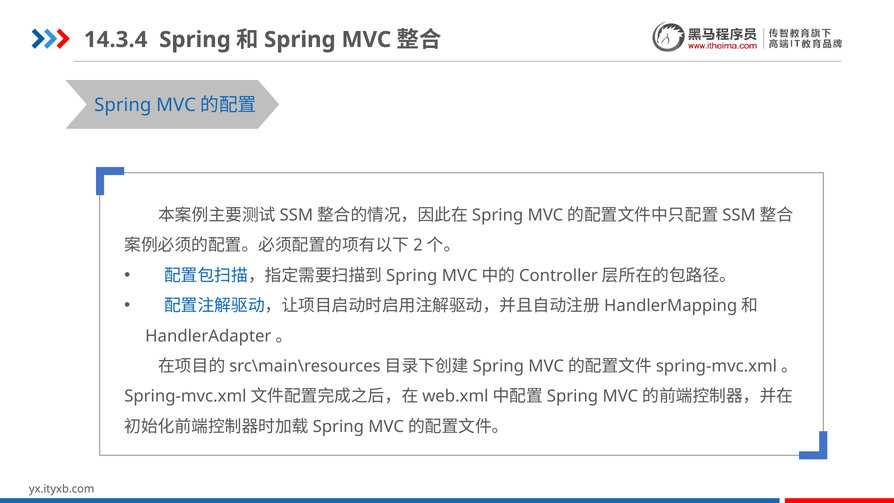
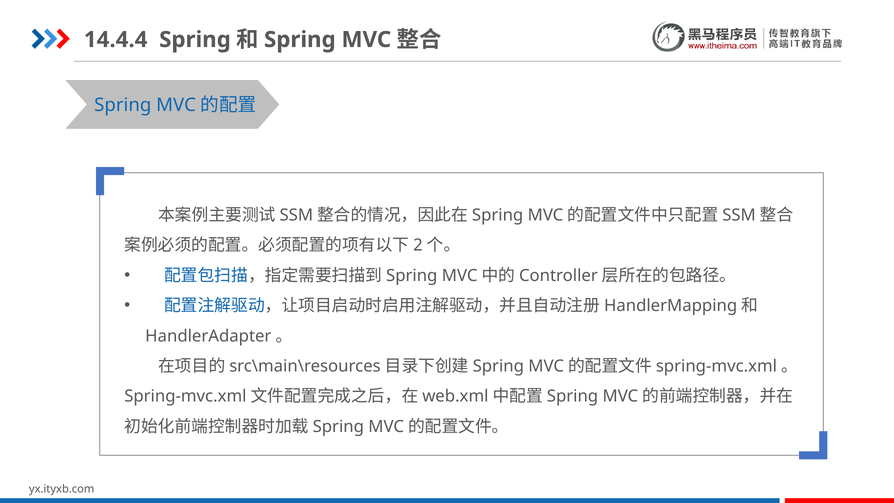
14.3.4: 14.3.4 -> 14.4.4
